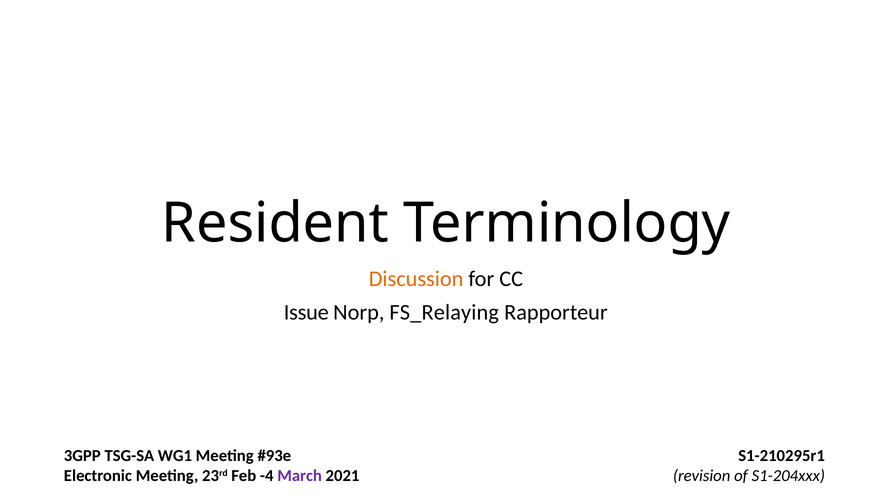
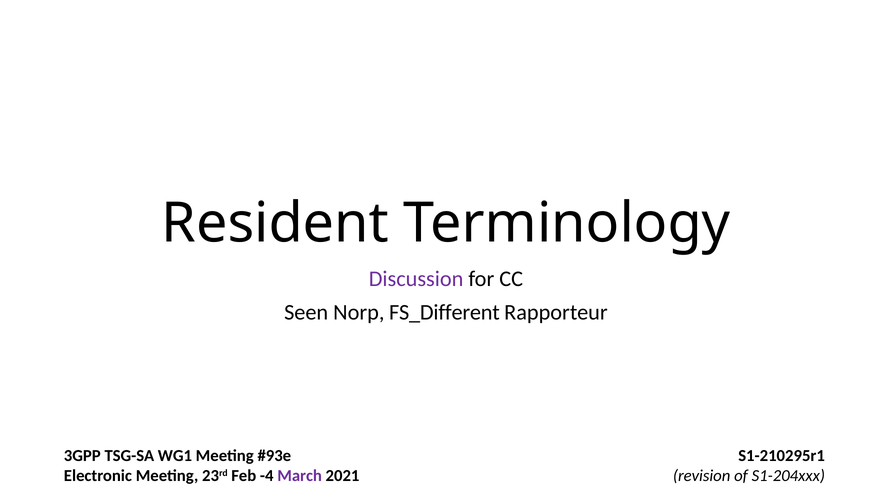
Discussion colour: orange -> purple
Issue: Issue -> Seen
FS_Relaying: FS_Relaying -> FS_Different
